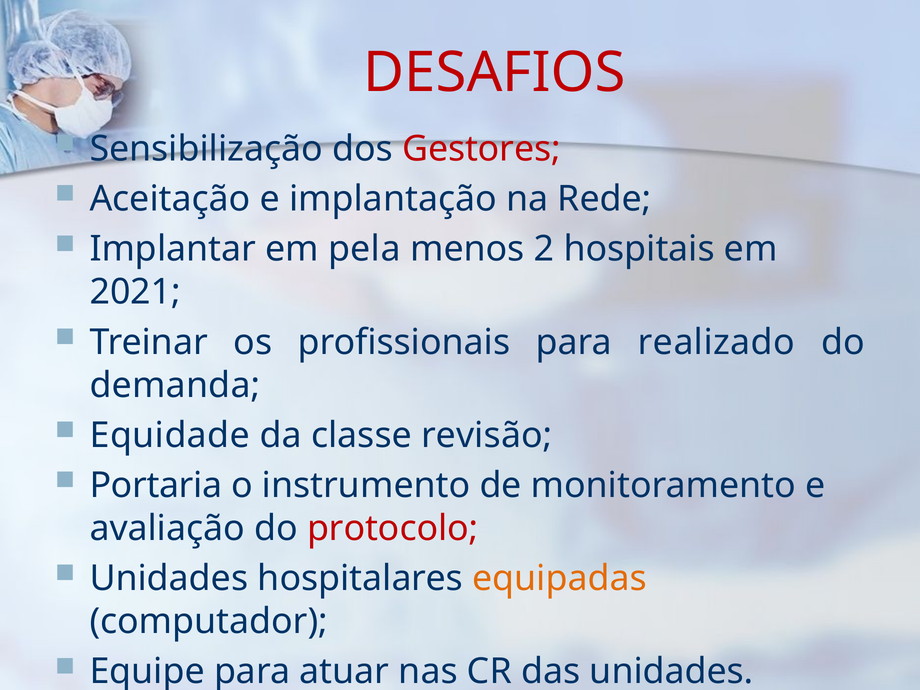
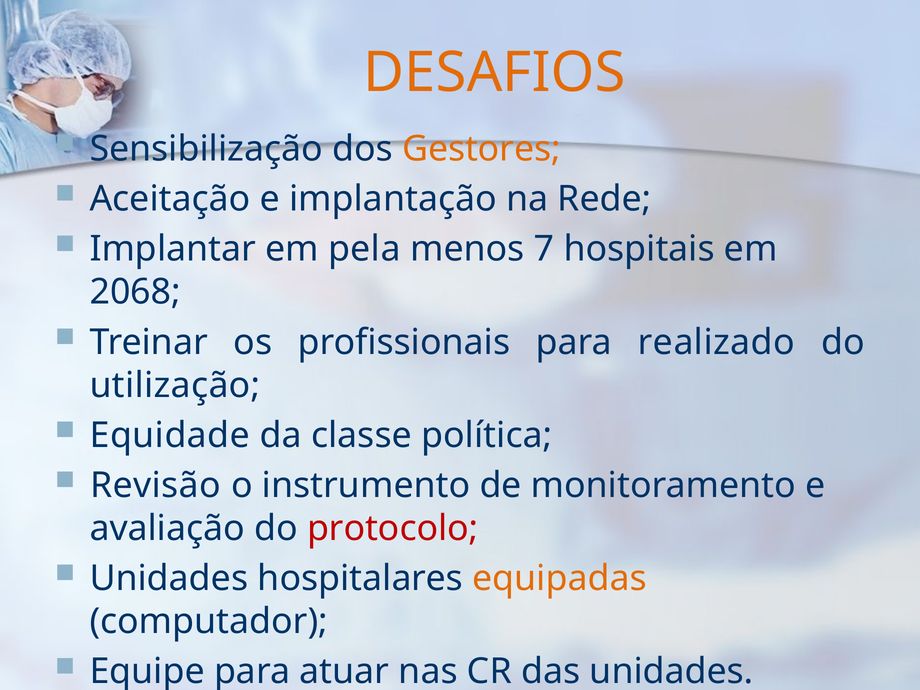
DESAFIOS colour: red -> orange
Gestores colour: red -> orange
2: 2 -> 7
2021: 2021 -> 2068
demanda: demanda -> utilização
revisão: revisão -> política
Portaria: Portaria -> Revisão
